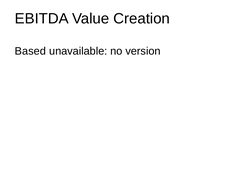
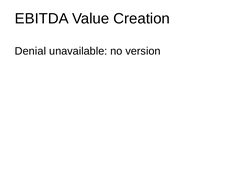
Based: Based -> Denial
